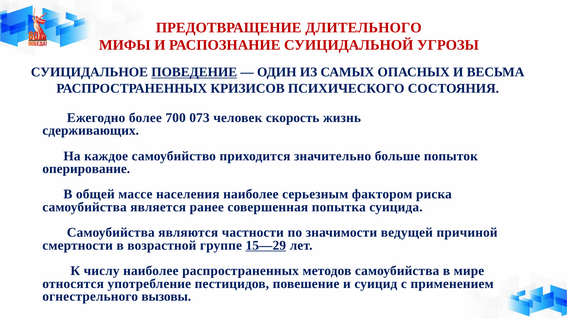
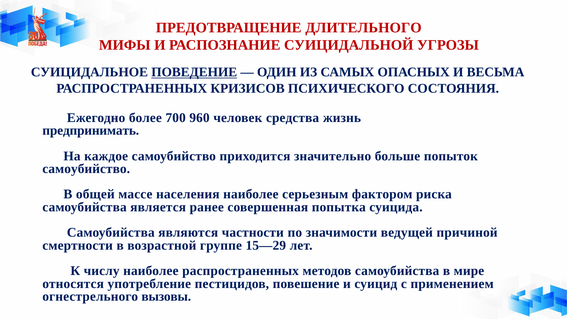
073: 073 -> 960
скорость: скорость -> средства
сдерживающих: сдерживающих -> предпринимать
оперирование at (86, 169): оперирование -> самоубийство
15—29 underline: present -> none
